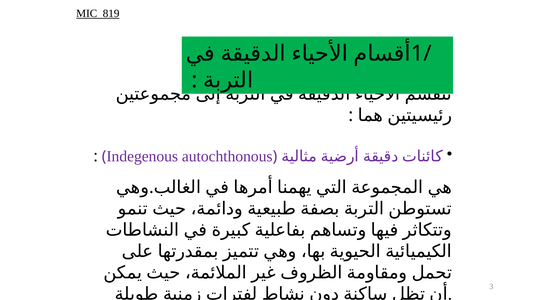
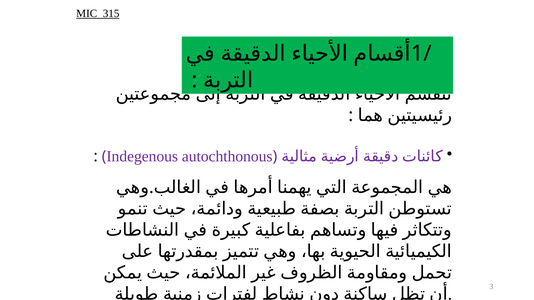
819: 819 -> 315
